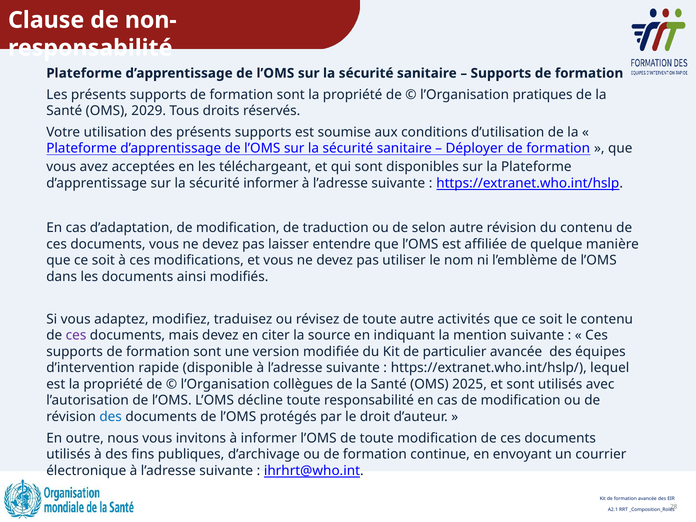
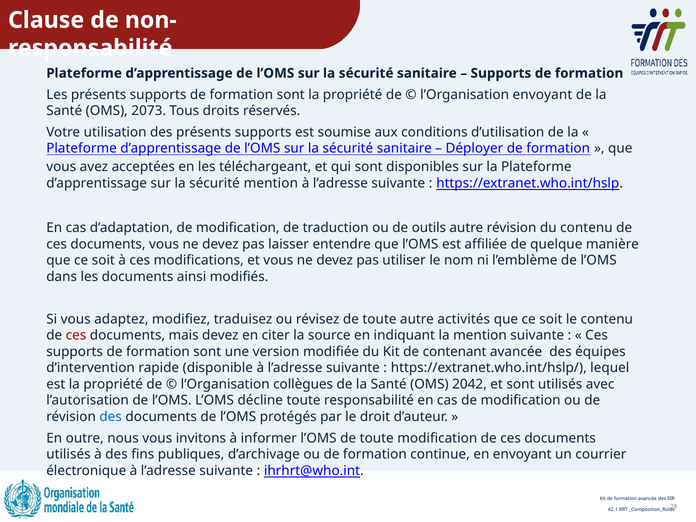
l’Organisation pratiques: pratiques -> envoyant
2029: 2029 -> 2073
sécurité informer: informer -> mention
selon: selon -> outils
ces at (76, 336) colour: purple -> red
particulier: particulier -> contenant
2025: 2025 -> 2042
